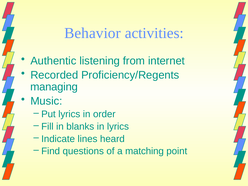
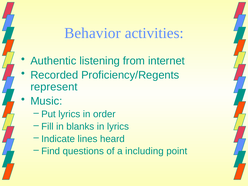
managing: managing -> represent
matching: matching -> including
